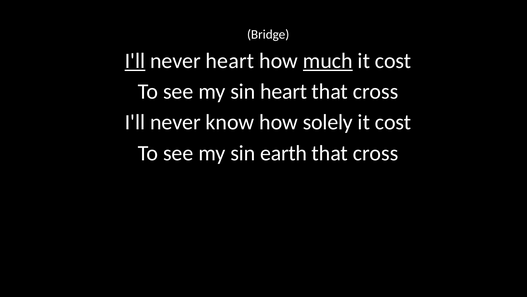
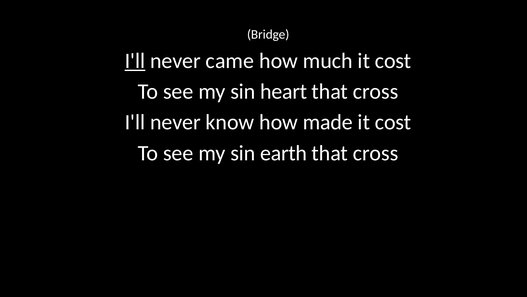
never heart: heart -> came
much underline: present -> none
solely: solely -> made
